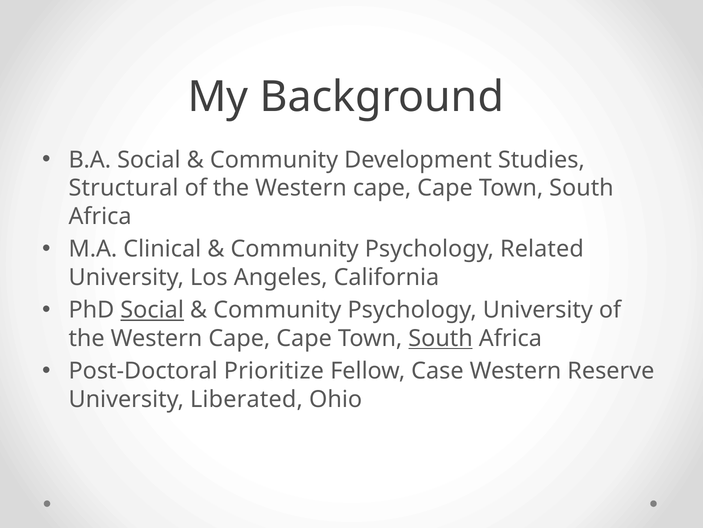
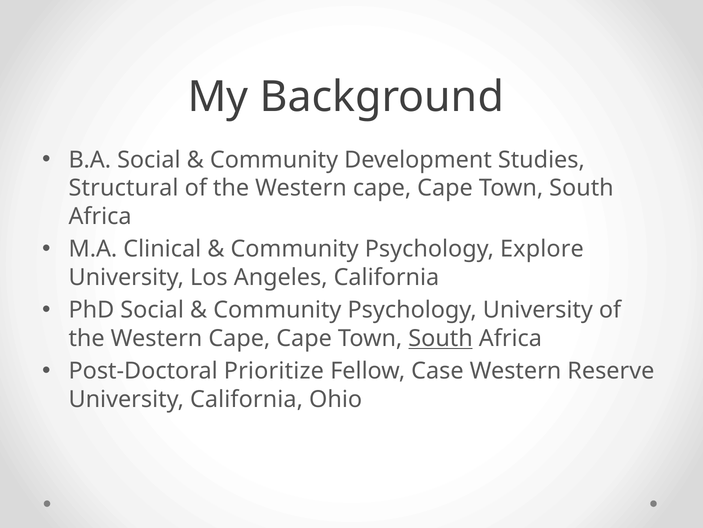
Related: Related -> Explore
Social at (152, 310) underline: present -> none
University Liberated: Liberated -> California
